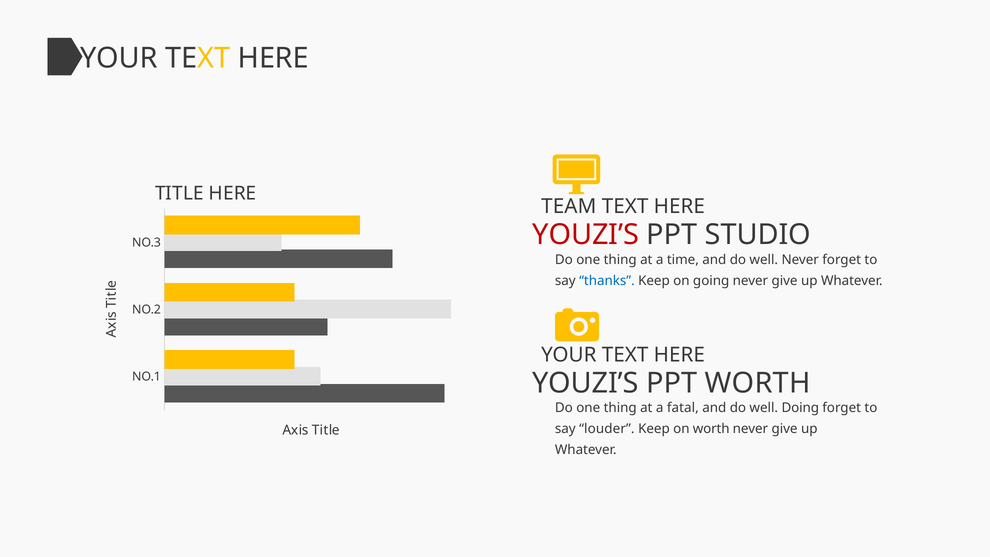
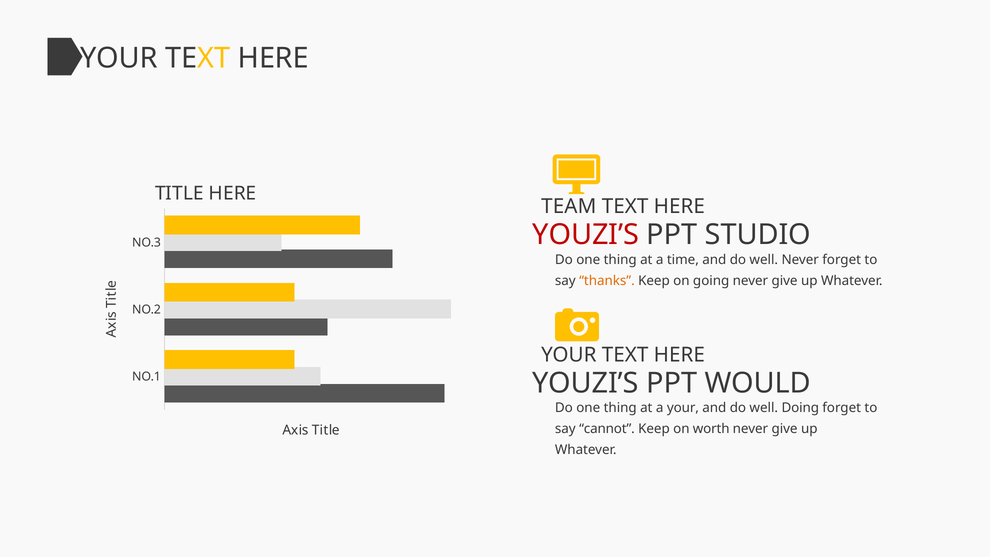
thanks colour: blue -> orange
PPT WORTH: WORTH -> WOULD
a fatal: fatal -> your
louder: louder -> cannot
